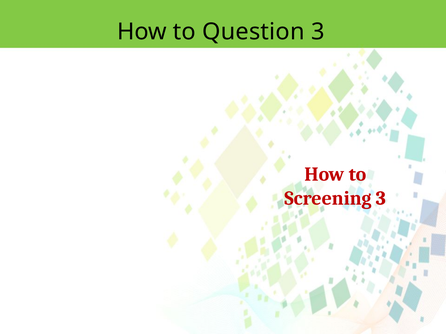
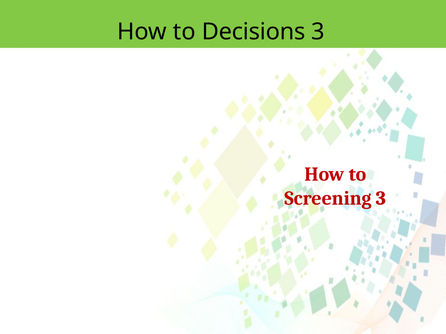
Question: Question -> Decisions
